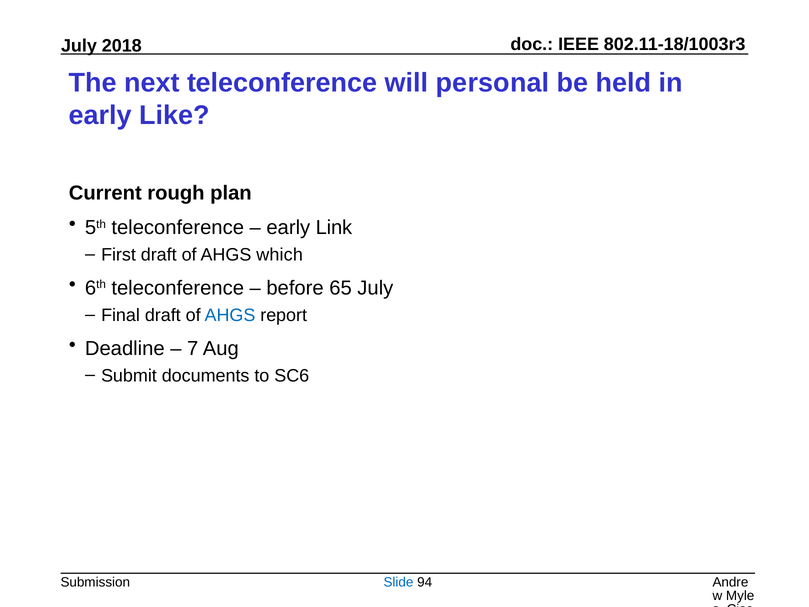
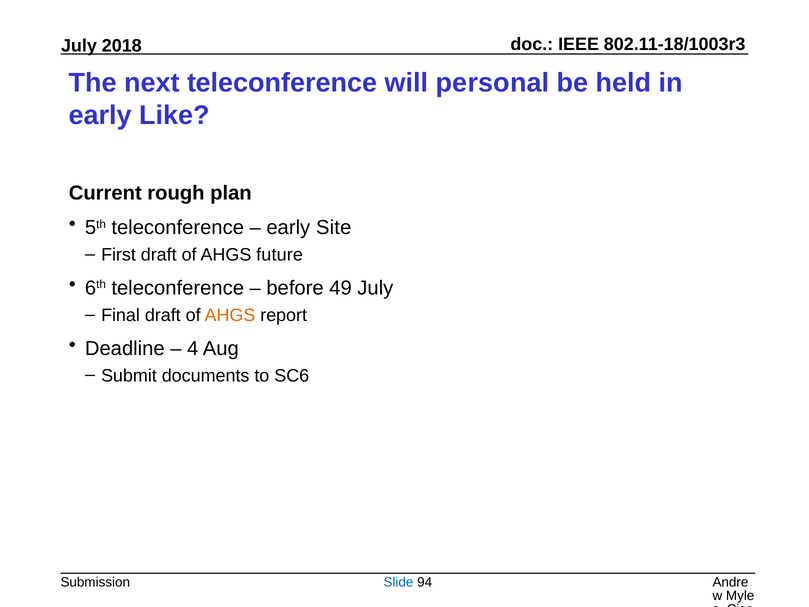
Link: Link -> Site
which: which -> future
65: 65 -> 49
AHGS at (230, 315) colour: blue -> orange
7: 7 -> 4
